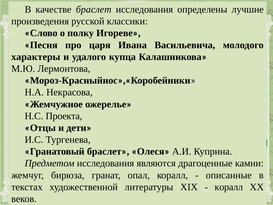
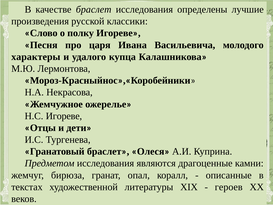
Н.С Проекта: Проекта -> Игореве
коралл at (229, 187): коралл -> героев
